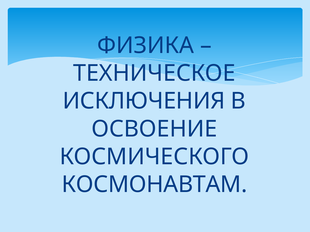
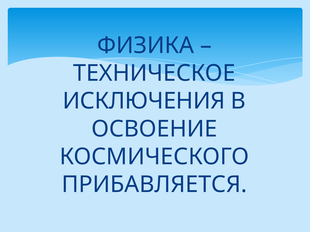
КОСМОНАВТАМ: КОСМОНАВТАМ -> ПРИБАВЛЯЕТСЯ
